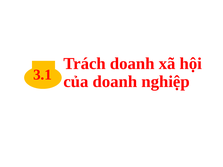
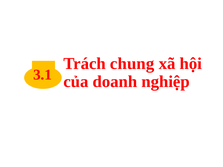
Trách doanh: doanh -> chung
